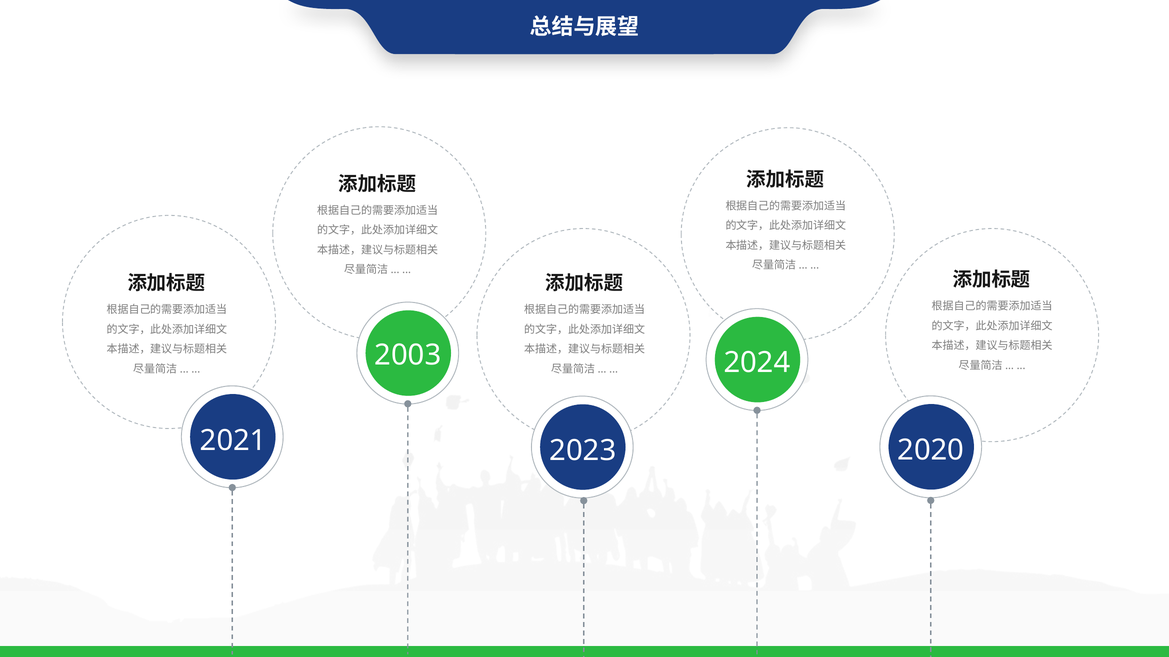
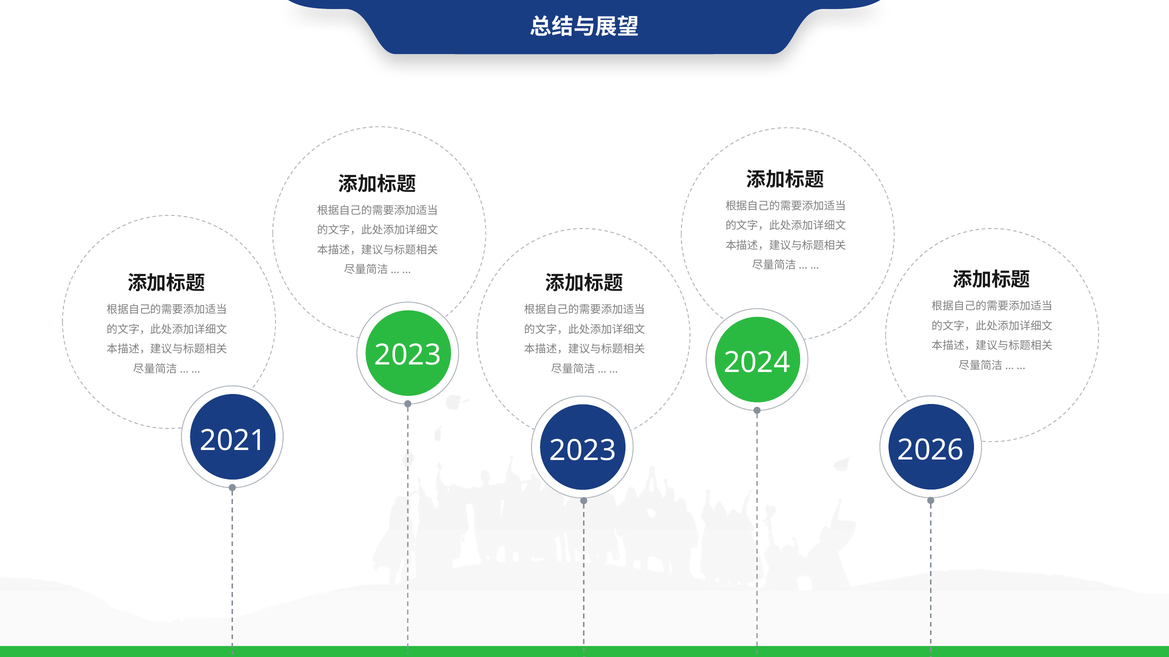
2003 at (408, 355): 2003 -> 2023
2020: 2020 -> 2026
